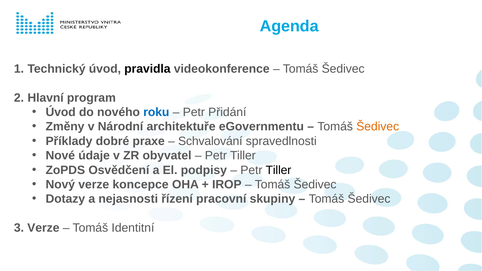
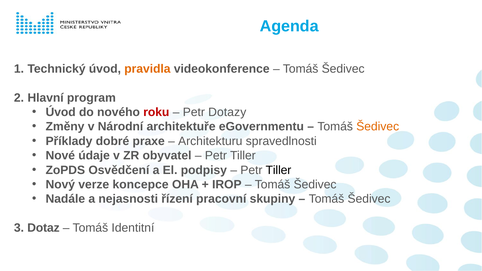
pravidla colour: black -> orange
roku colour: blue -> red
Přidání: Přidání -> Dotazy
Schvalování: Schvalování -> Architekturu
Dotazy: Dotazy -> Nadále
3 Verze: Verze -> Dotaz
